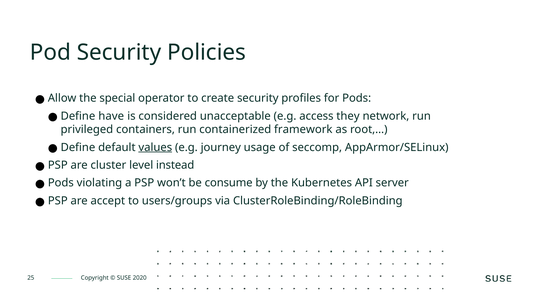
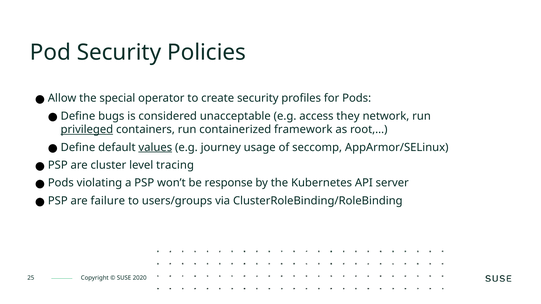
have: have -> bugs
privileged underline: none -> present
instead: instead -> tracing
consume: consume -> response
accept: accept -> failure
